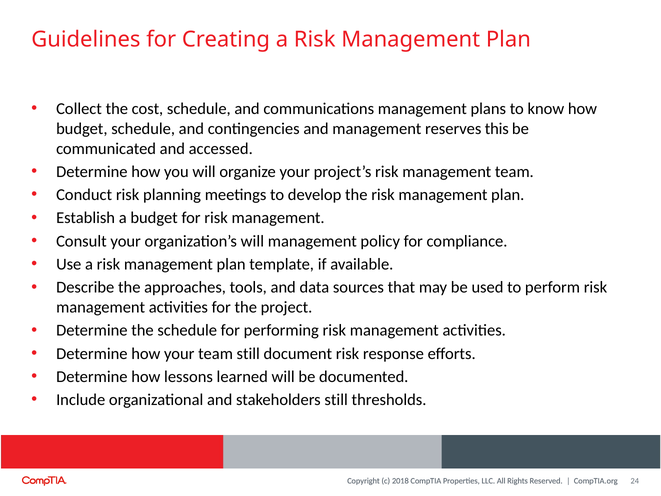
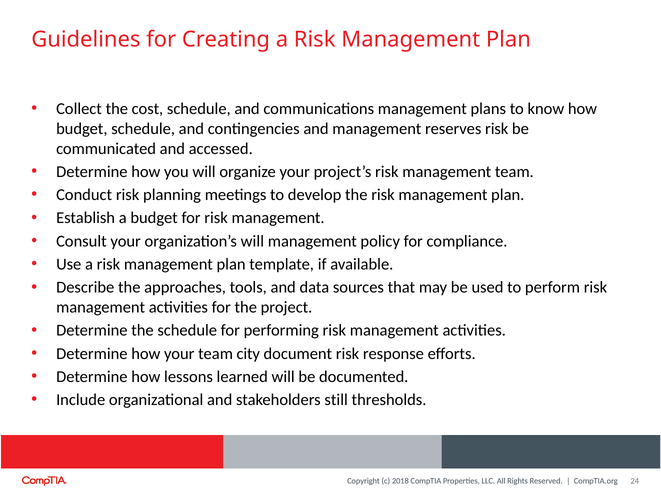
reserves this: this -> risk
team still: still -> city
